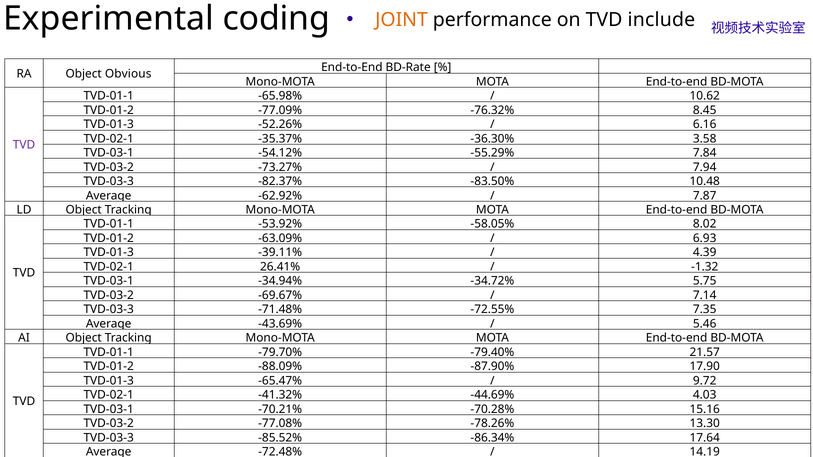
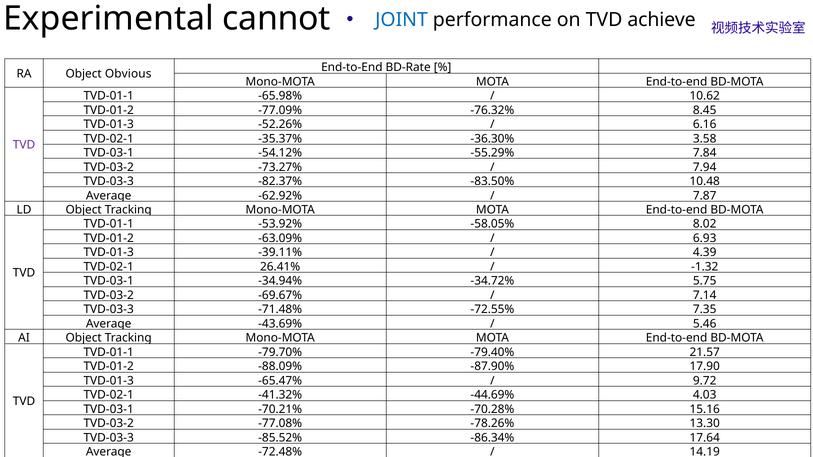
Experimental coding: coding -> cannot
JOINT colour: orange -> blue
include: include -> achieve
